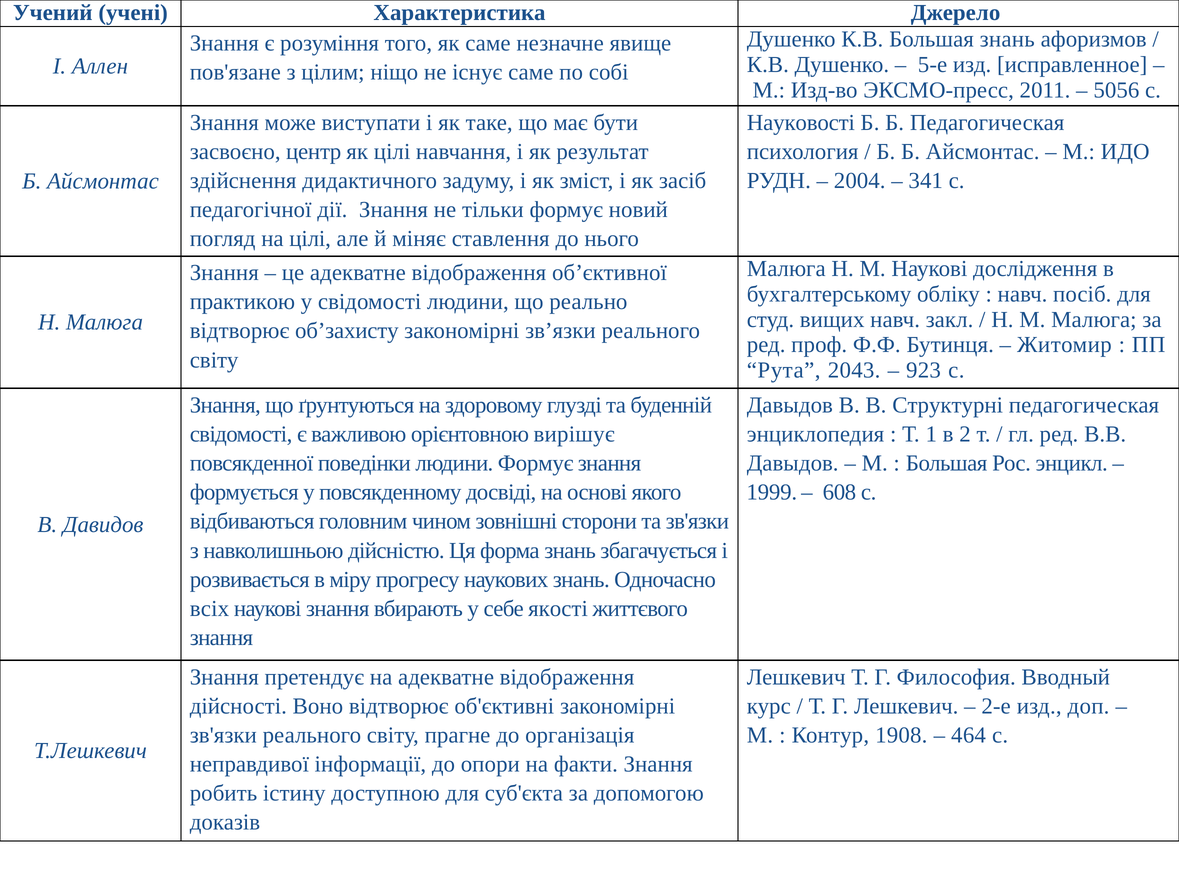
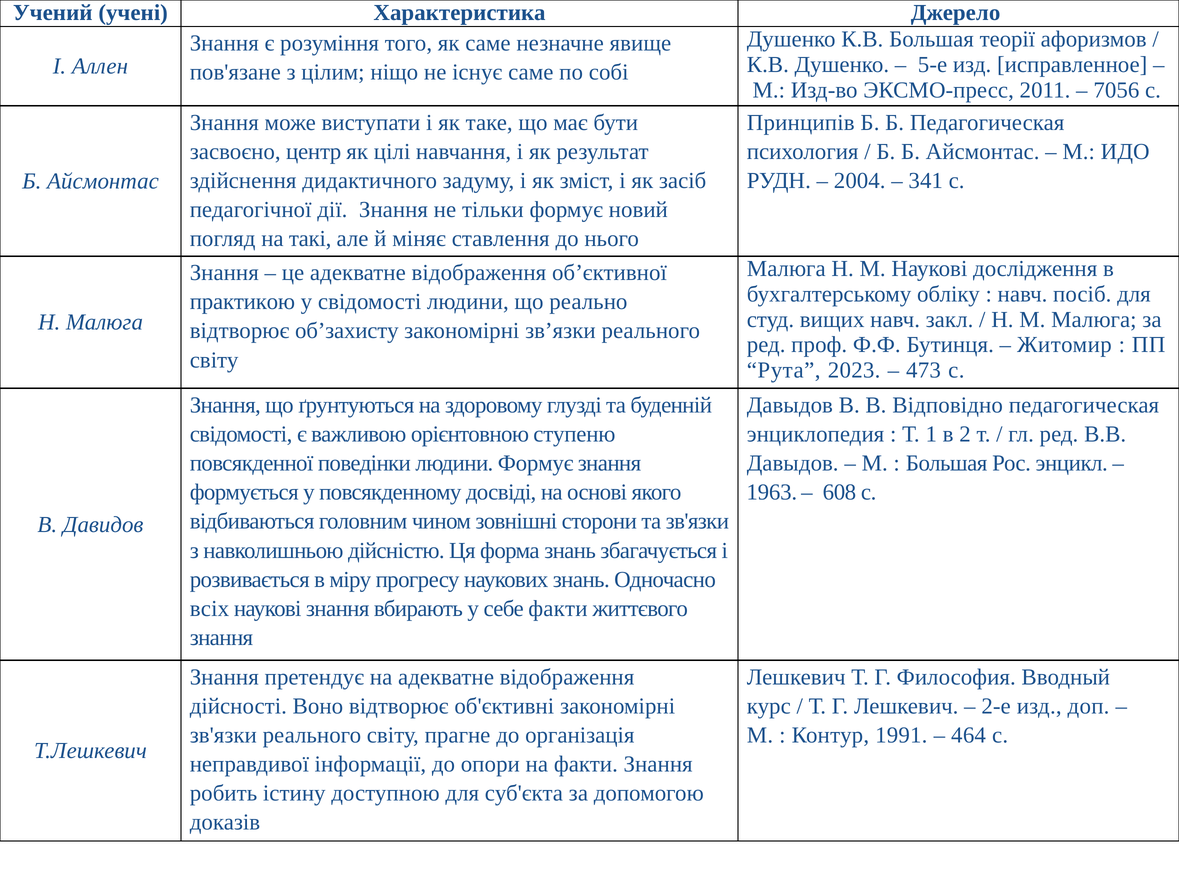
Большая знань: знань -> теорії
5056: 5056 -> 7056
Науковості: Науковості -> Принципів
на цілі: цілі -> такі
2043: 2043 -> 2023
923: 923 -> 473
Структурні: Структурні -> Відповідно
вирішує: вирішує -> ступеню
1999: 1999 -> 1963
себе якості: якості -> факти
1908: 1908 -> 1991
